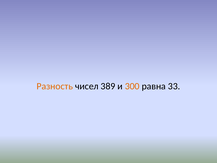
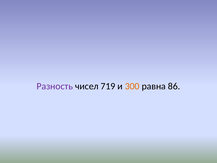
Разность colour: orange -> purple
389: 389 -> 719
33: 33 -> 86
